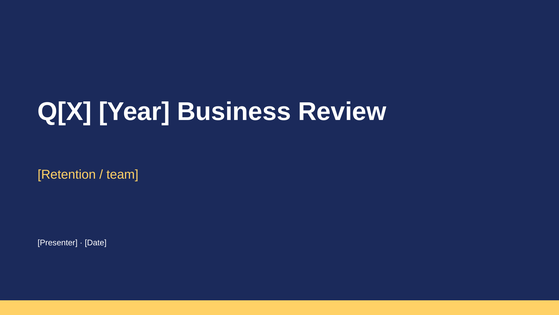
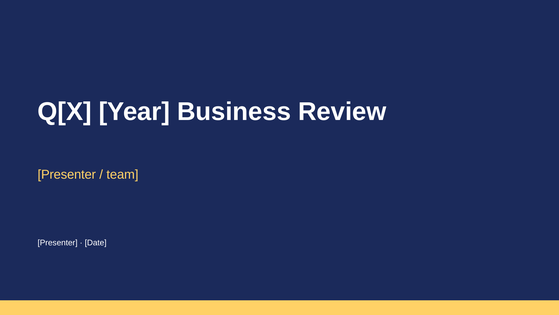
Retention at (67, 174): Retention -> Presenter
